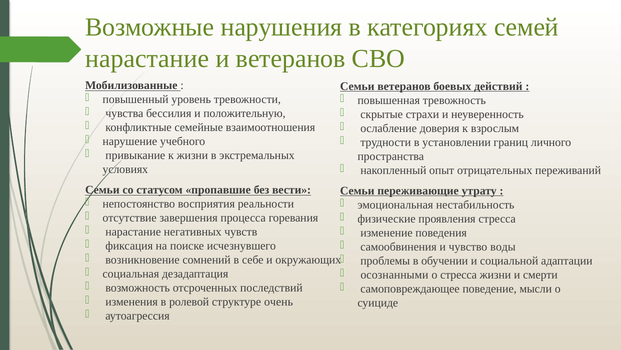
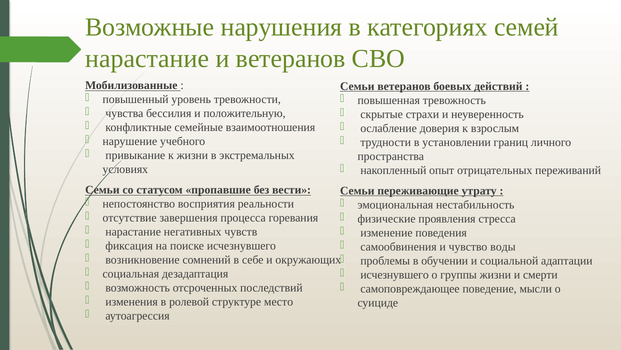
осознанными at (394, 274): осознанными -> исчезнувшего
о стресса: стресса -> группы
очень: очень -> место
